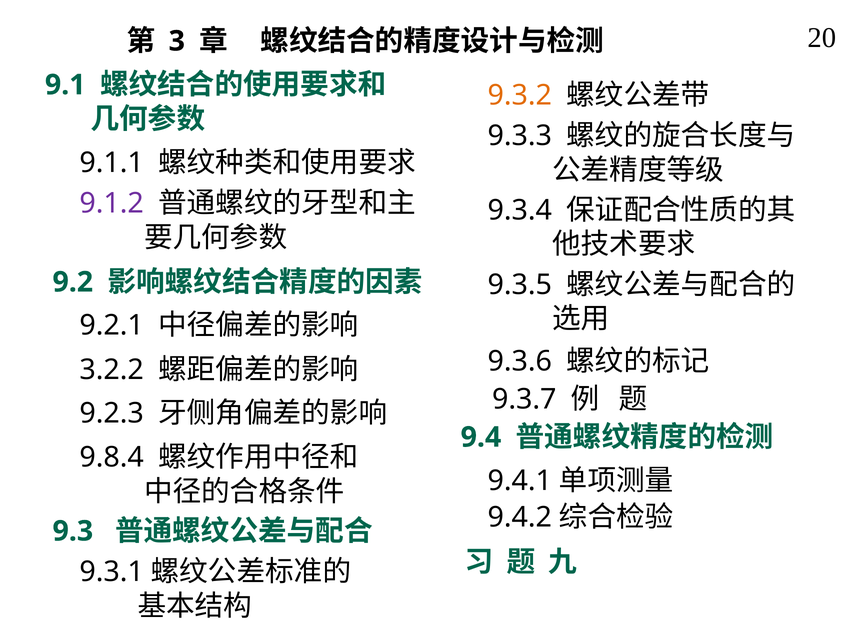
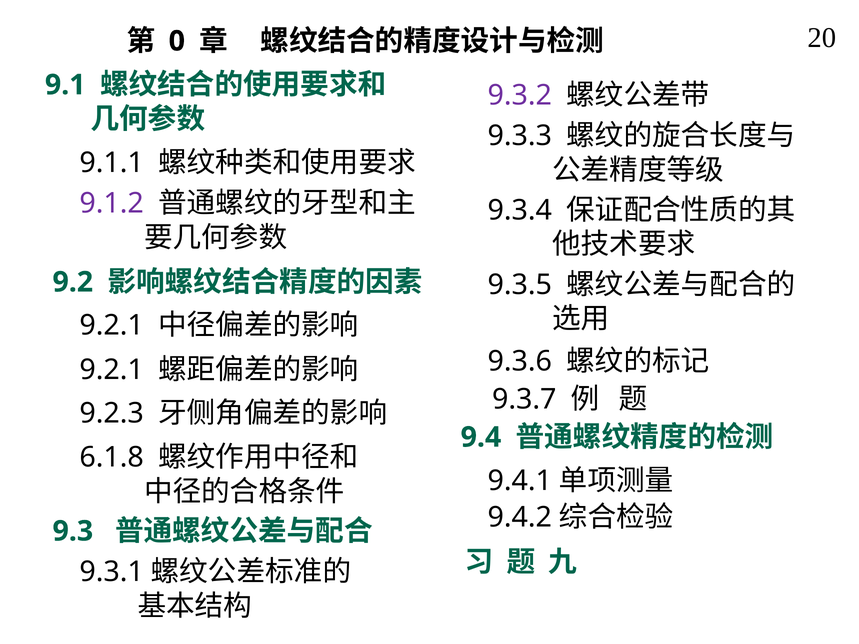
3: 3 -> 0
9.3.2 colour: orange -> purple
3.2.2 at (112, 370): 3.2.2 -> 9.2.1
9.8.4: 9.8.4 -> 6.1.8
